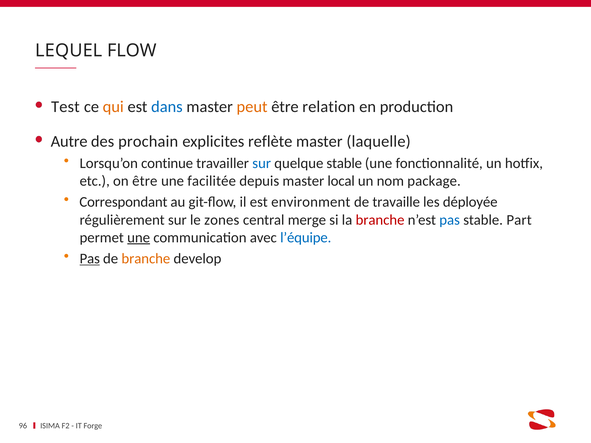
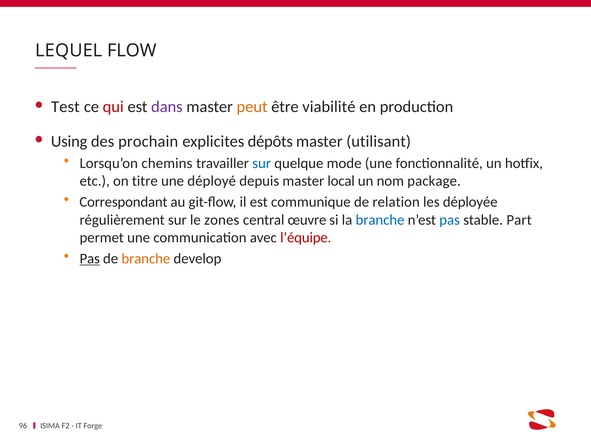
qui colour: orange -> red
dans colour: blue -> purple
relation: relation -> viabilité
Autre: Autre -> Using
reflète: reflète -> dépôts
laquelle: laquelle -> utilisant
continue: continue -> chemins
quelque stable: stable -> mode
on être: être -> titre
facilitée: facilitée -> déployé
environment: environment -> communique
travaille: travaille -> relation
merge: merge -> œuvre
branche at (380, 220) colour: red -> blue
une at (139, 238) underline: present -> none
l’équipe colour: blue -> red
